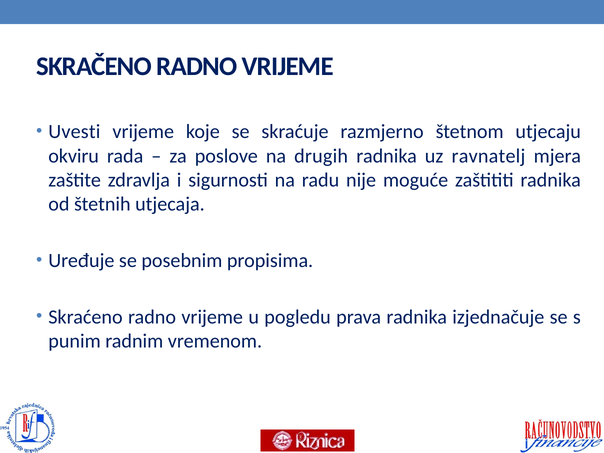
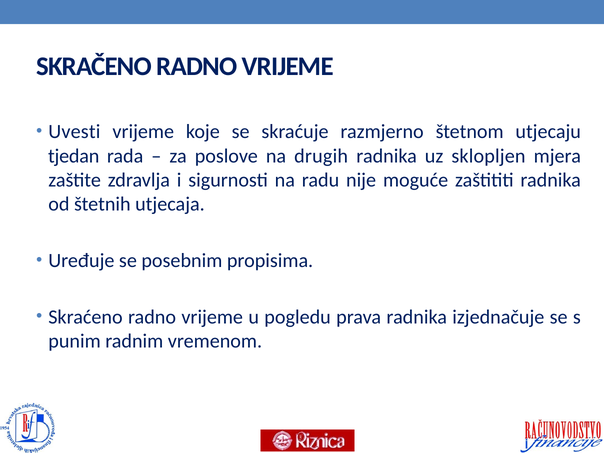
okviru: okviru -> tjedan
ravnatelj: ravnatelj -> sklopljen
